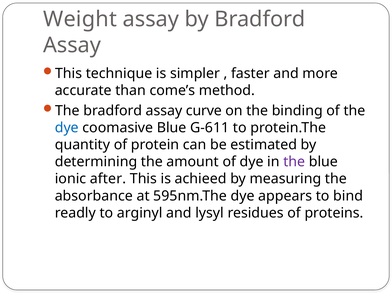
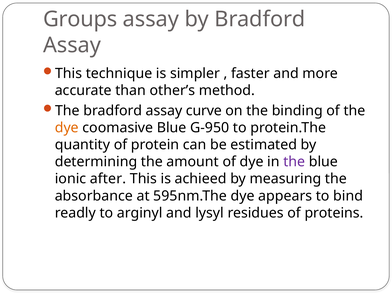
Weight: Weight -> Groups
come’s: come’s -> other’s
dye at (67, 128) colour: blue -> orange
G-611: G-611 -> G-950
